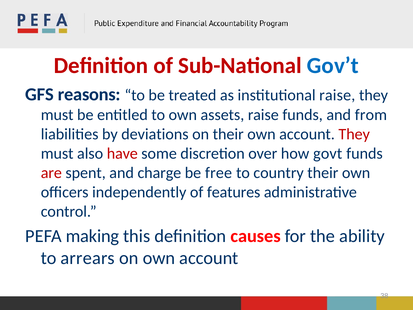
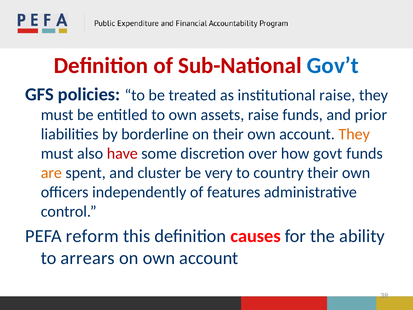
reasons: reasons -> policies
from: from -> prior
deviations: deviations -> borderline
They at (354, 134) colour: red -> orange
are colour: red -> orange
charge: charge -> cluster
free: free -> very
making: making -> reform
